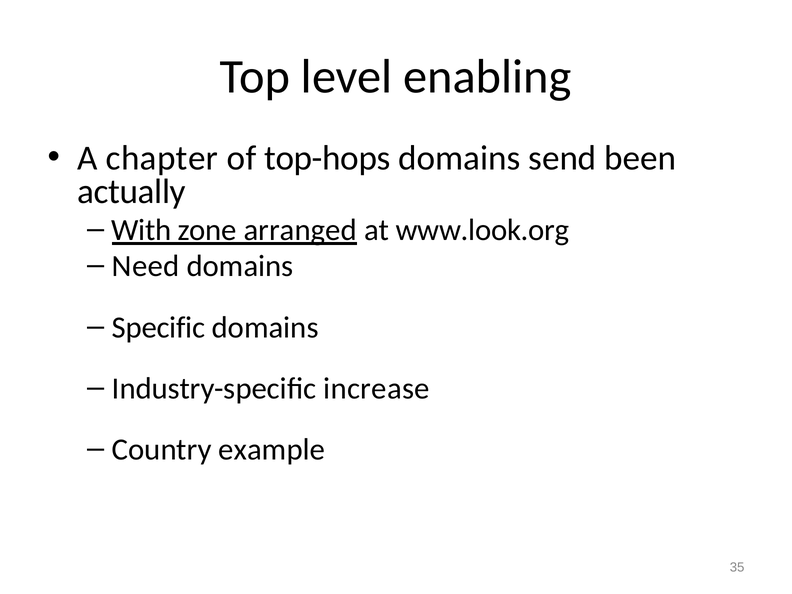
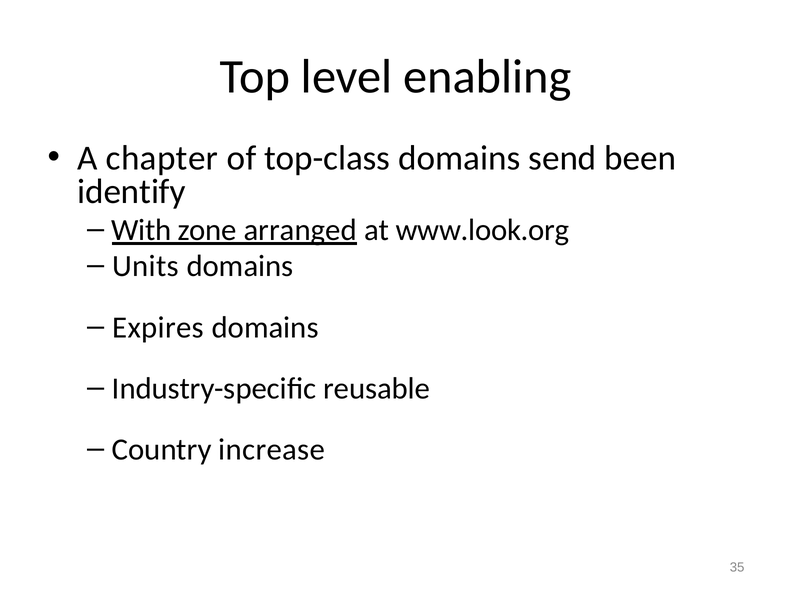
top-hops: top-hops -> top-class
actually: actually -> identify
Need: Need -> Units
Specific: Specific -> Expires
increase: increase -> reusable
example: example -> increase
